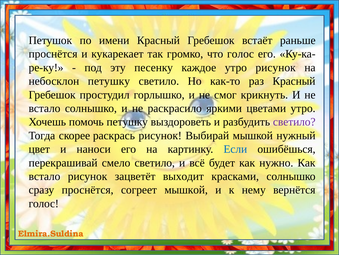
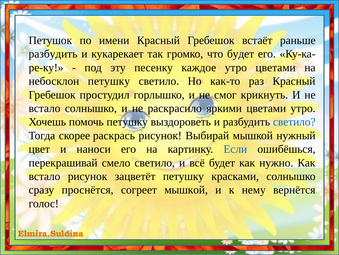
проснётся at (53, 54): проснётся -> разбудить
что голос: голос -> будет
утро рисунок: рисунок -> цветами
светило at (294, 122) colour: purple -> blue
зацветёт выходит: выходит -> петушку
